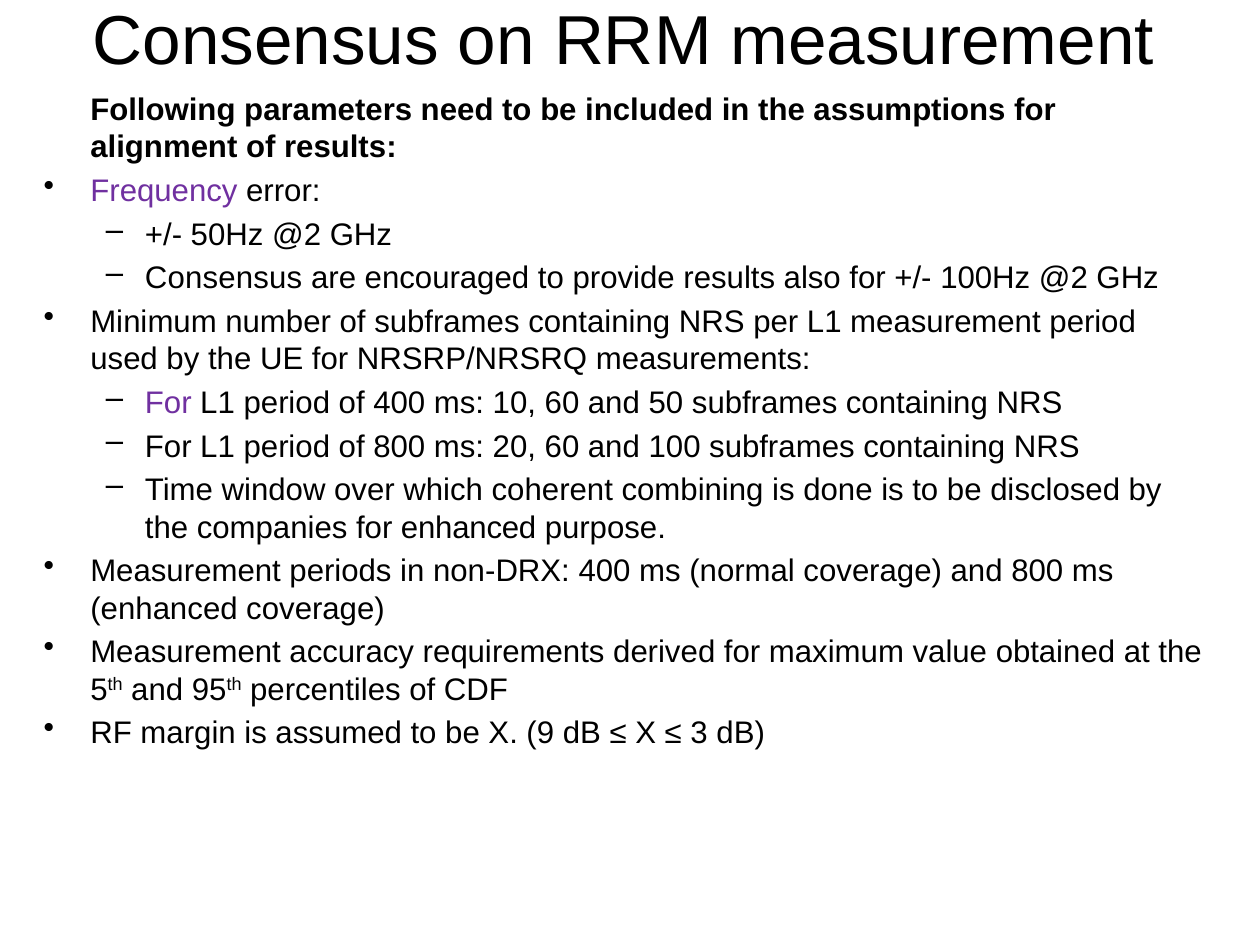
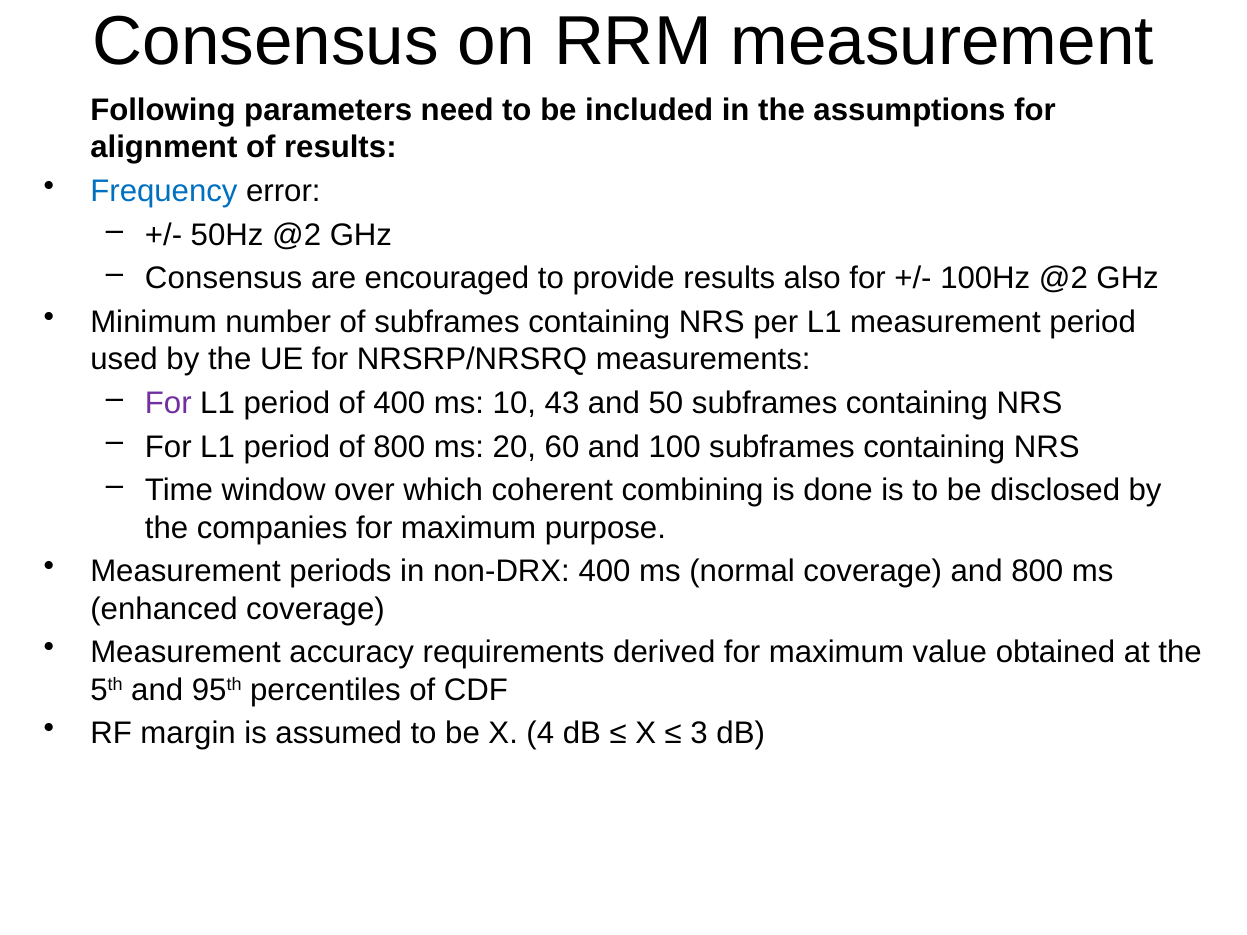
Frequency colour: purple -> blue
10 60: 60 -> 43
companies for enhanced: enhanced -> maximum
9: 9 -> 4
